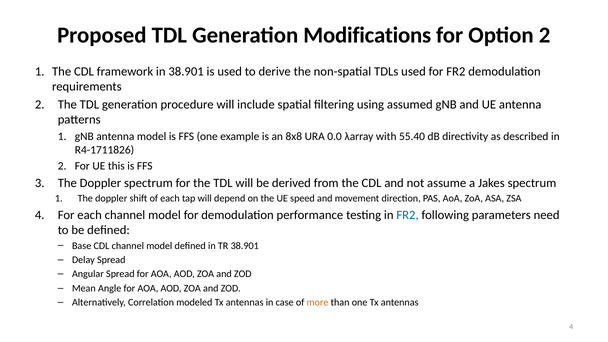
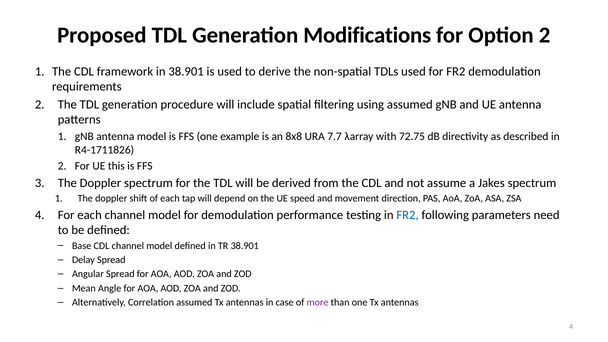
0.0: 0.0 -> 7.7
55.40: 55.40 -> 72.75
Correlation modeled: modeled -> assumed
more colour: orange -> purple
